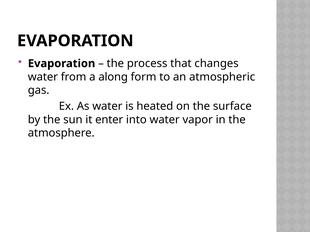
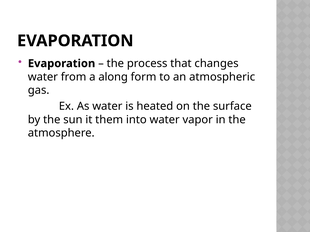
enter: enter -> them
